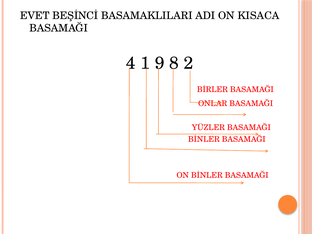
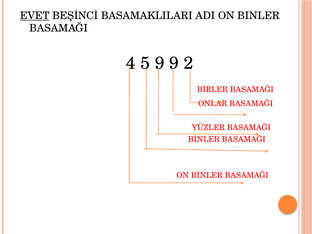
EVET underline: none -> present
KISACA: KISACA -> BINLER
1: 1 -> 5
9 8: 8 -> 9
